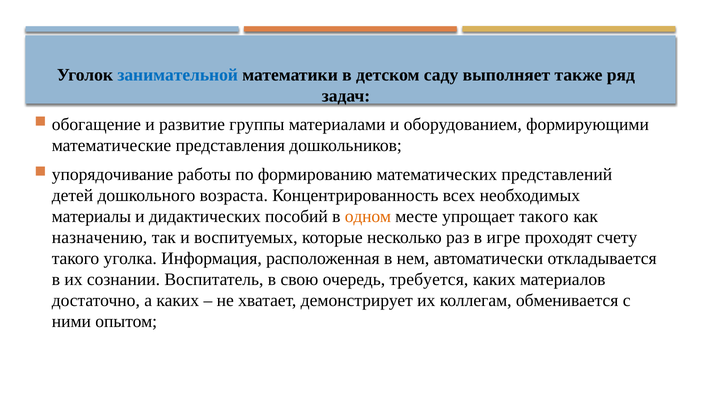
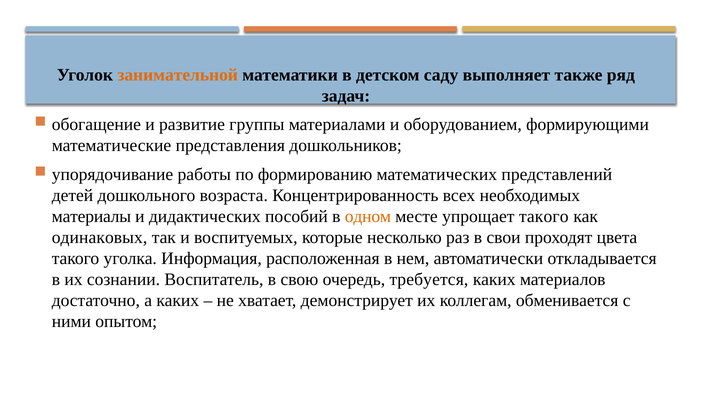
занимательной colour: blue -> orange
назначению: назначению -> одинаковых
игре: игре -> свои
счету: счету -> цвета
